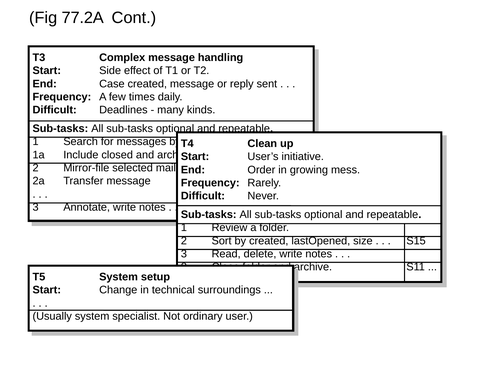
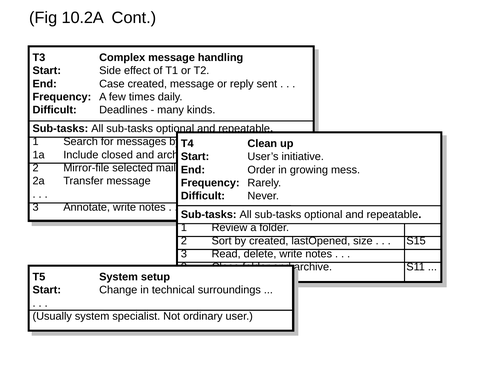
77.2A: 77.2A -> 10.2A
